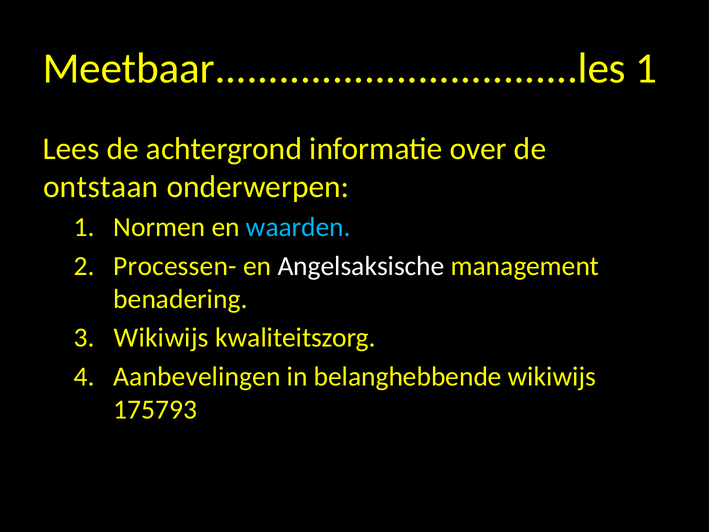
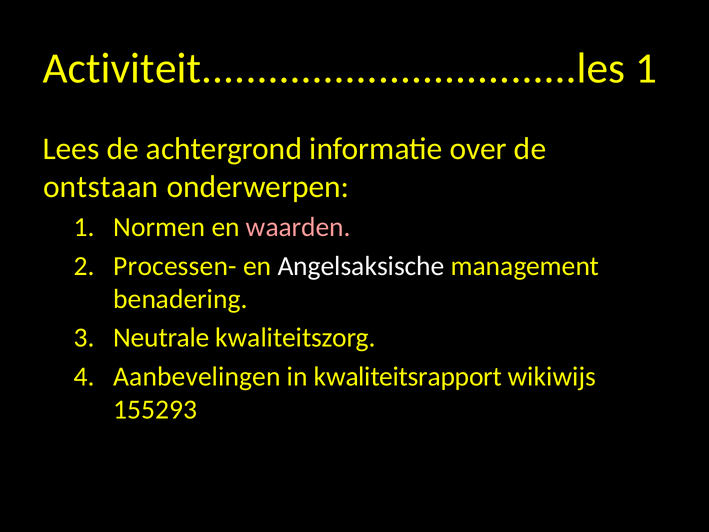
Meetbaar..................................les: Meetbaar..................................les -> Activiteit..................................les
waarden colour: light blue -> pink
Wikiwijs at (161, 338): Wikiwijs -> Neutrale
belanghebbende: belanghebbende -> kwaliteitsrapport
175793: 175793 -> 155293
